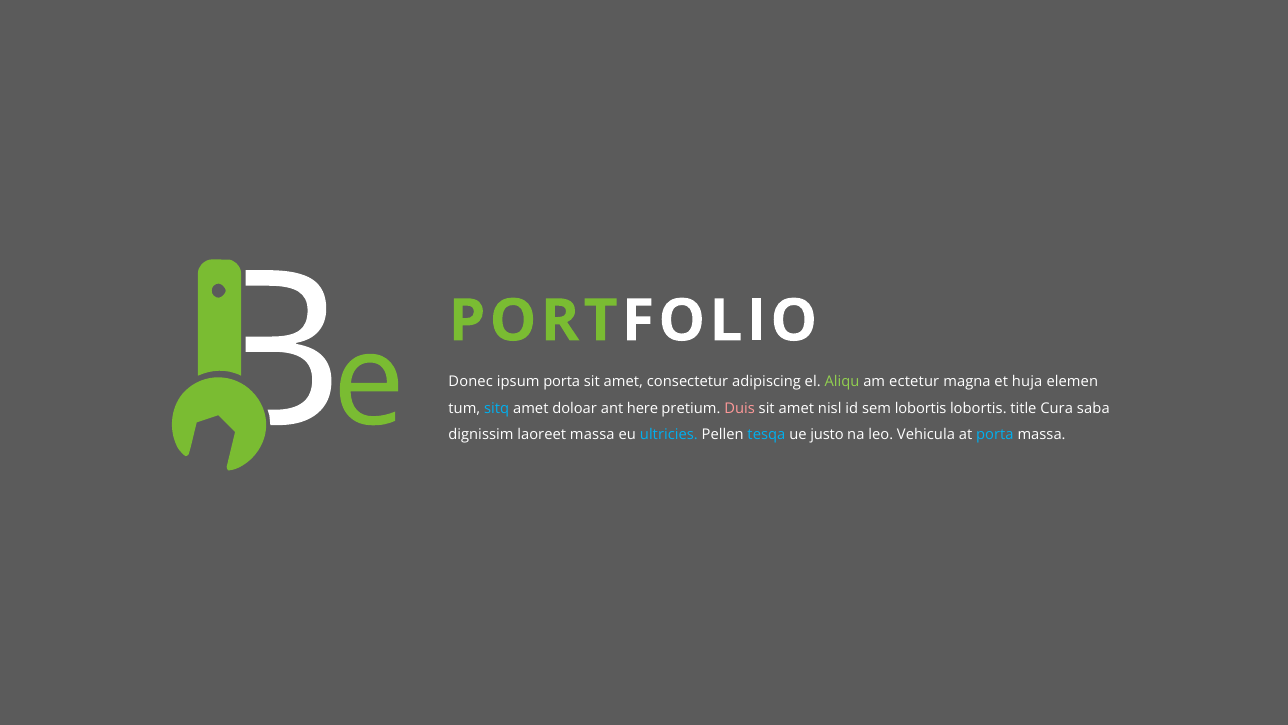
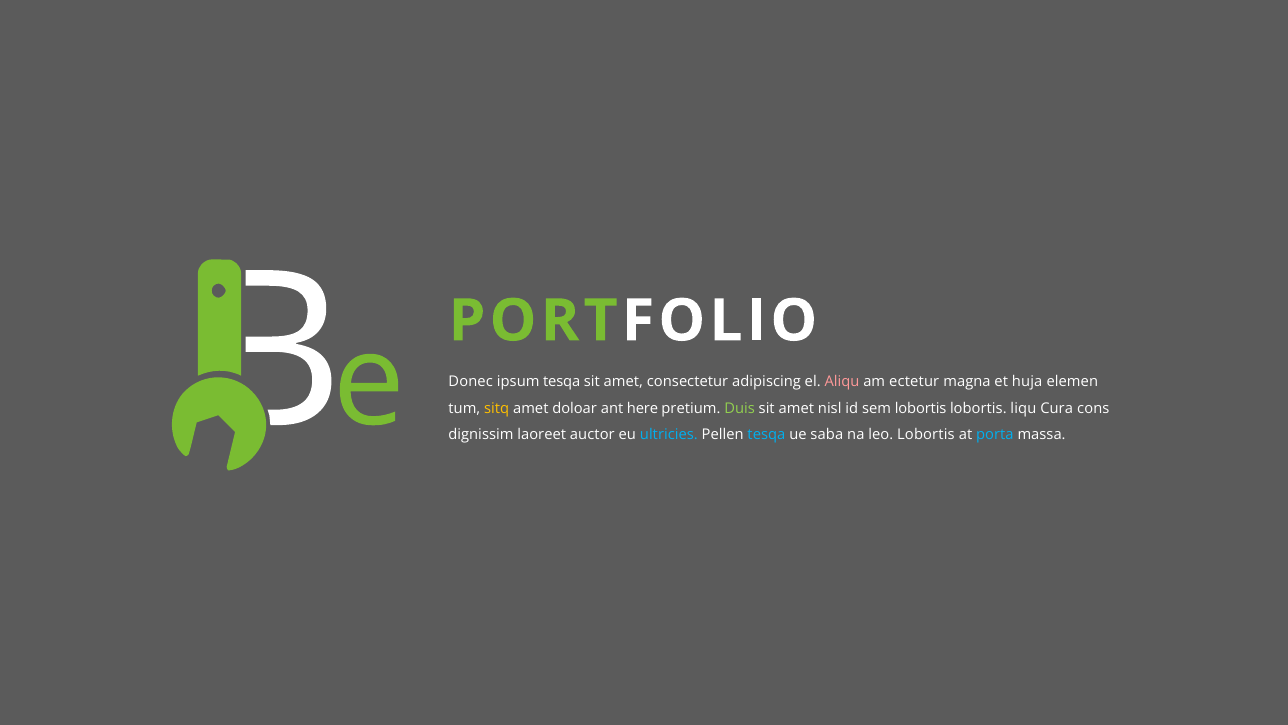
ipsum porta: porta -> tesqa
Aliqu colour: light green -> pink
sitq colour: light blue -> yellow
Duis colour: pink -> light green
title: title -> liqu
saba: saba -> cons
laoreet massa: massa -> auctor
justo: justo -> saba
leo Vehicula: Vehicula -> Lobortis
